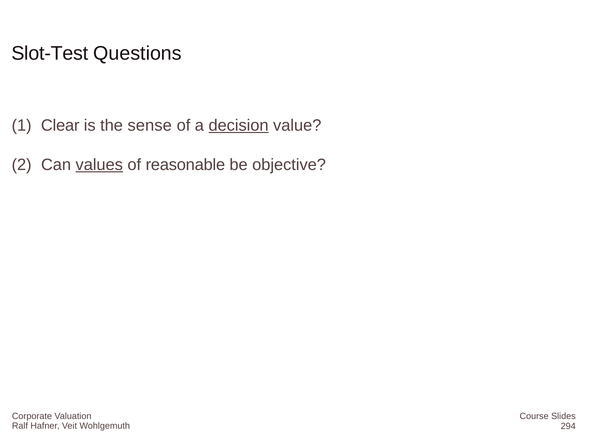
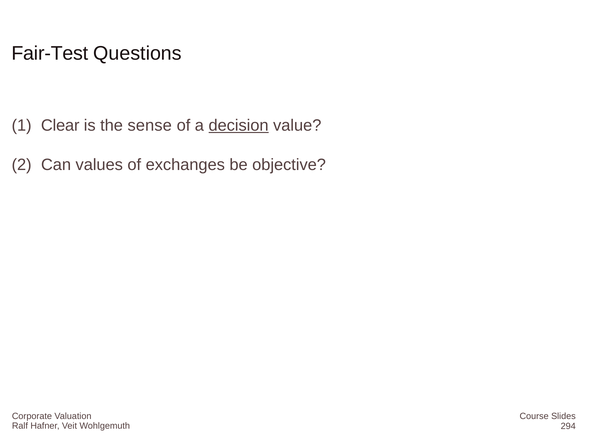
Slot-Test: Slot-Test -> Fair-Test
values underline: present -> none
reasonable: reasonable -> exchanges
